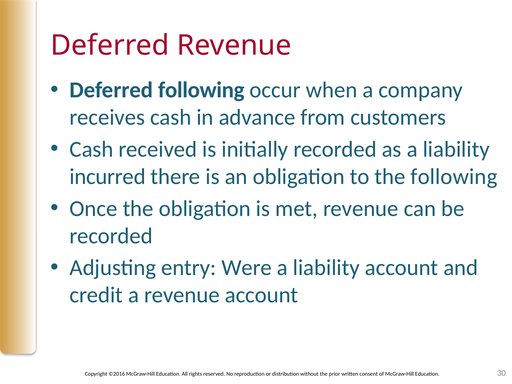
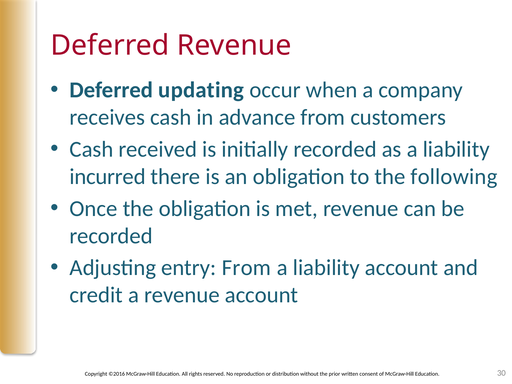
Deferred following: following -> updating
entry Were: Were -> From
